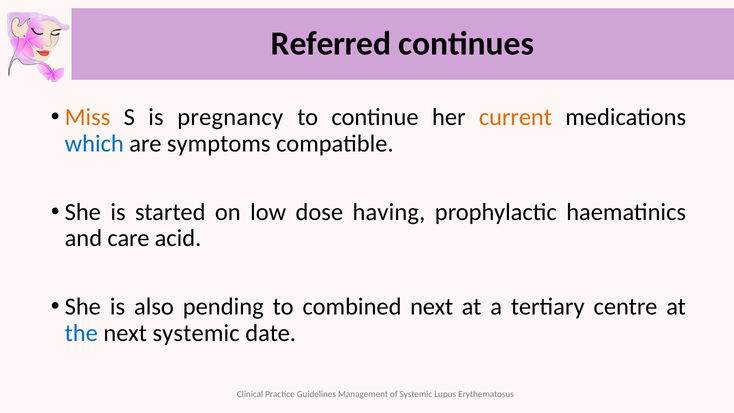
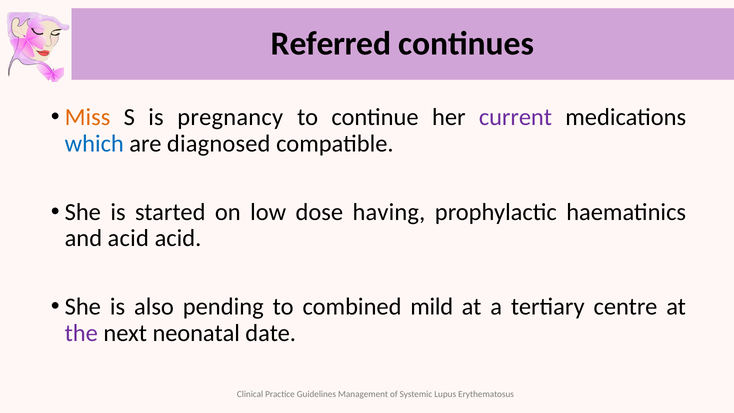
current colour: orange -> purple
symptoms: symptoms -> diagnosed
and care: care -> acid
combined next: next -> mild
the colour: blue -> purple
next systemic: systemic -> neonatal
